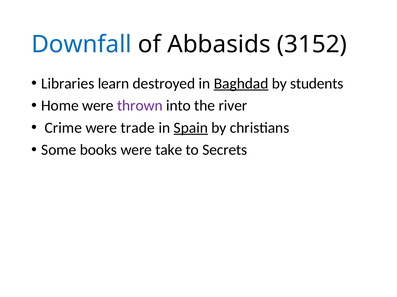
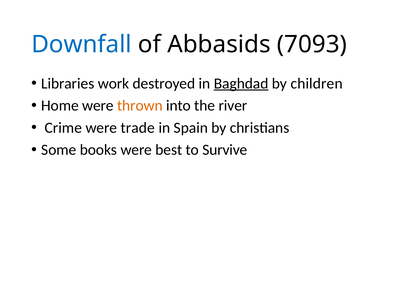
3152: 3152 -> 7093
learn: learn -> work
students: students -> children
thrown colour: purple -> orange
Spain underline: present -> none
take: take -> best
Secrets: Secrets -> Survive
